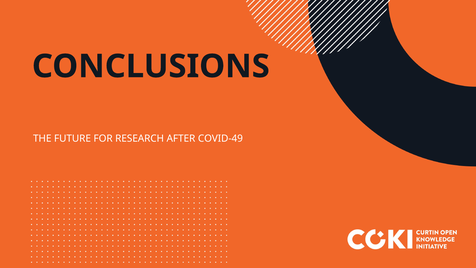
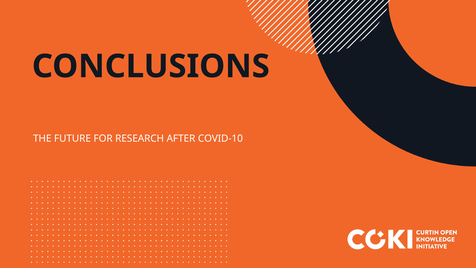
COVID-49: COVID-49 -> COVID-10
